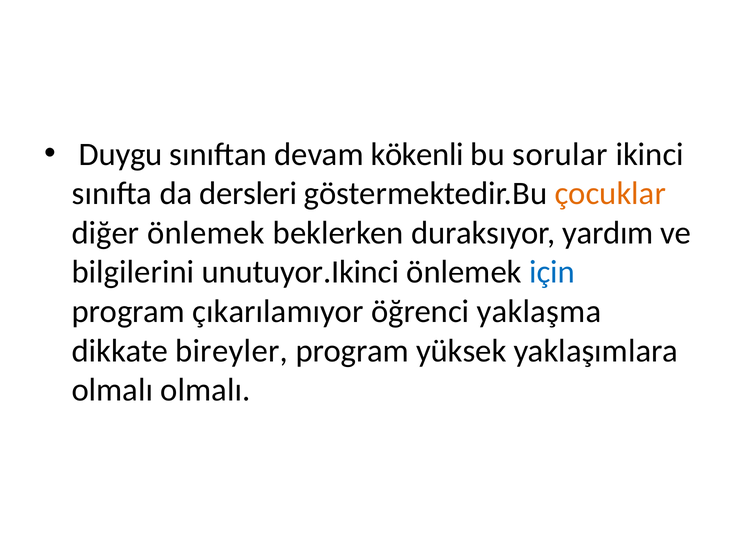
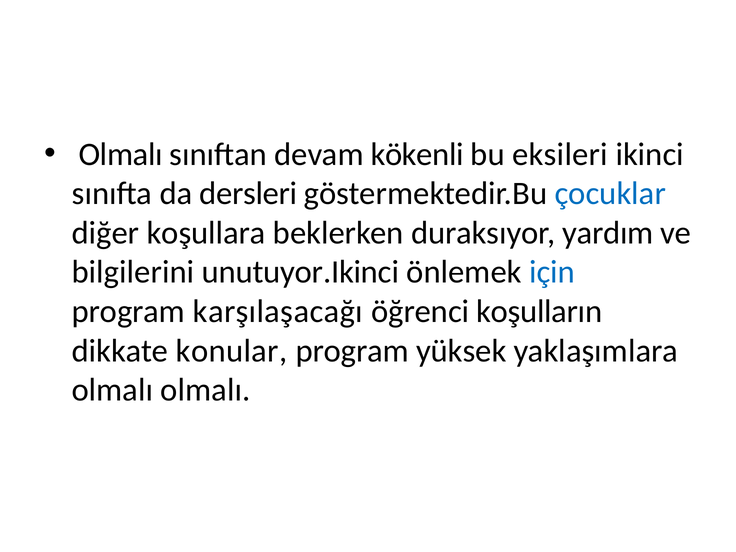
Duygu at (121, 154): Duygu -> Olmalı
sorular: sorular -> eksileri
çocuklar colour: orange -> blue
diğer önlemek: önlemek -> koşullara
çıkarılamıyor: çıkarılamıyor -> karşılaşacağı
yaklaşma: yaklaşma -> koşulların
bireyler: bireyler -> konular
